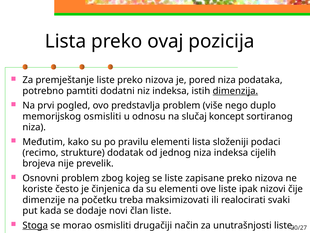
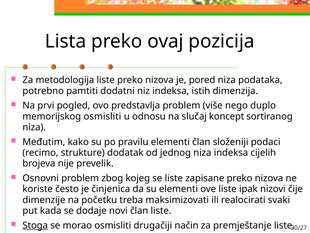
premještanje: premještanje -> metodologija
dimenzija underline: present -> none
elementi lista: lista -> član
unutrašnjosti: unutrašnjosti -> premještanje
